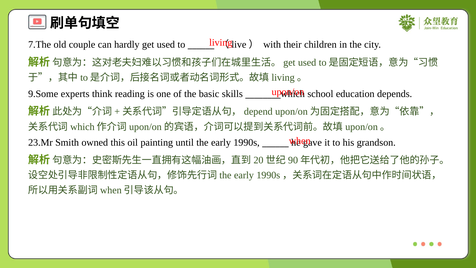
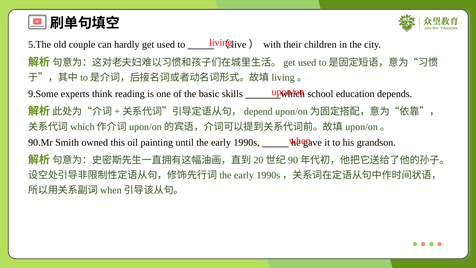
7.The: 7.The -> 5.The
23.Mr: 23.Mr -> 90.Mr
